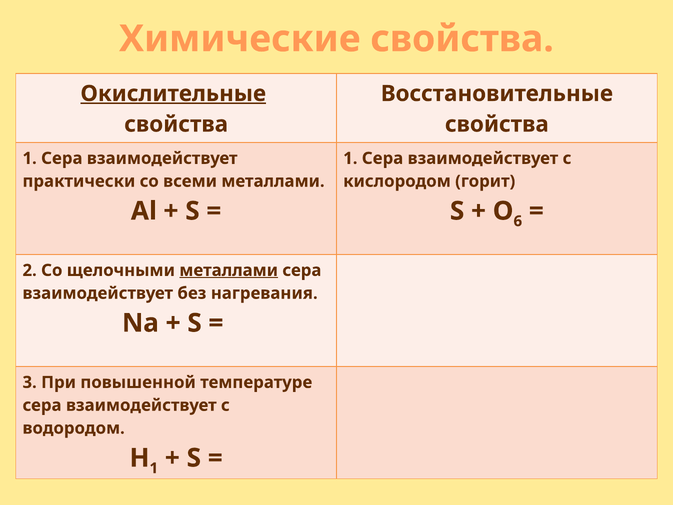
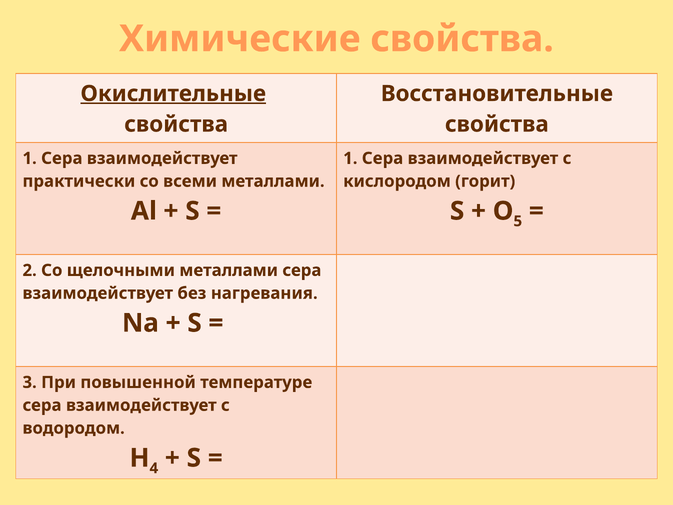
6: 6 -> 5
металлами at (229, 270) underline: present -> none
1 at (154, 468): 1 -> 4
